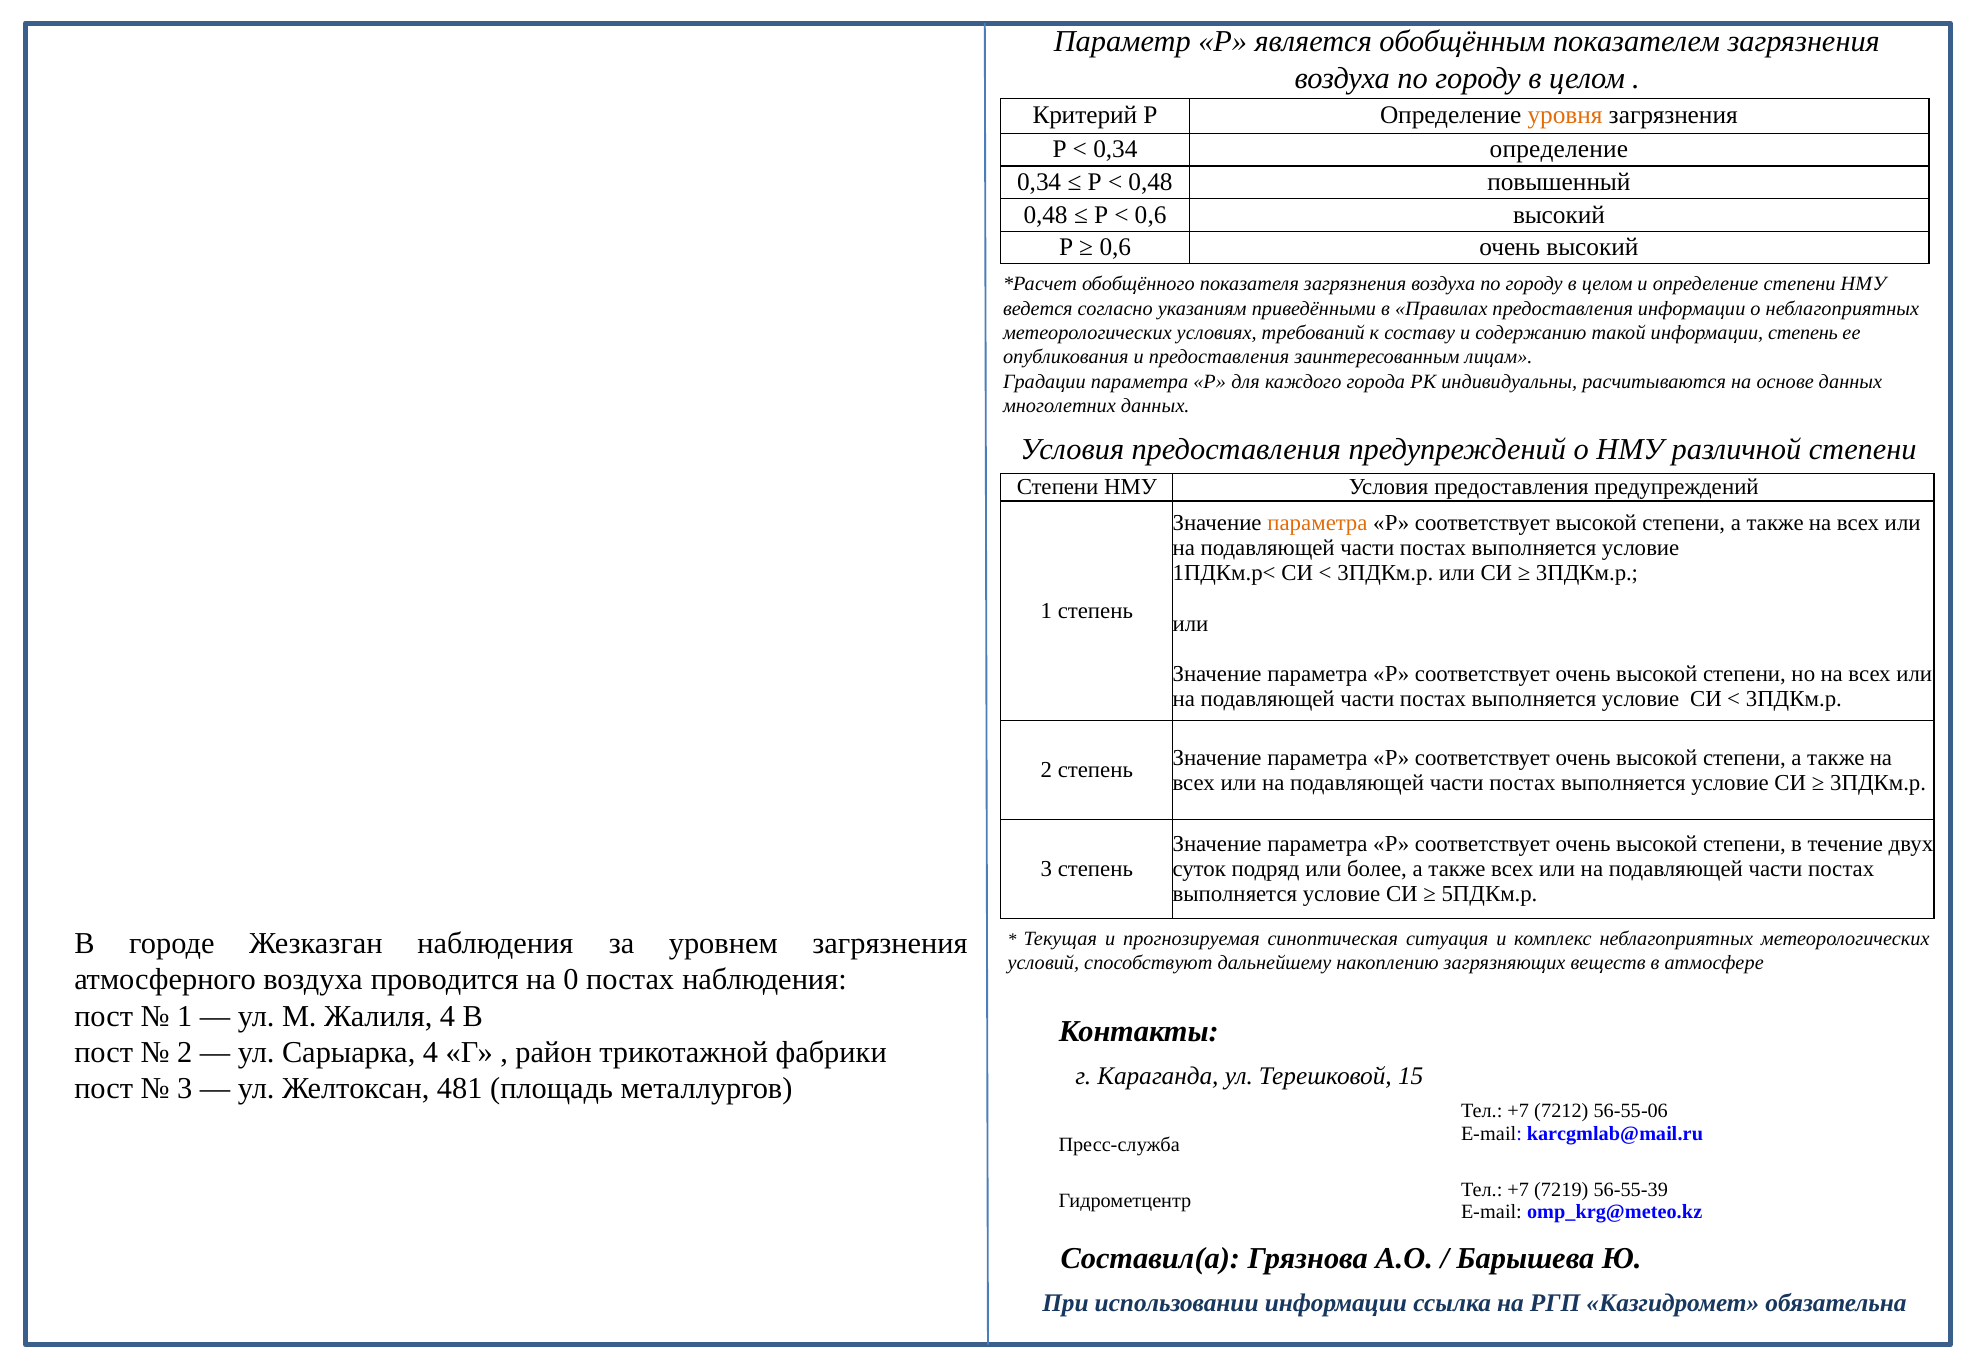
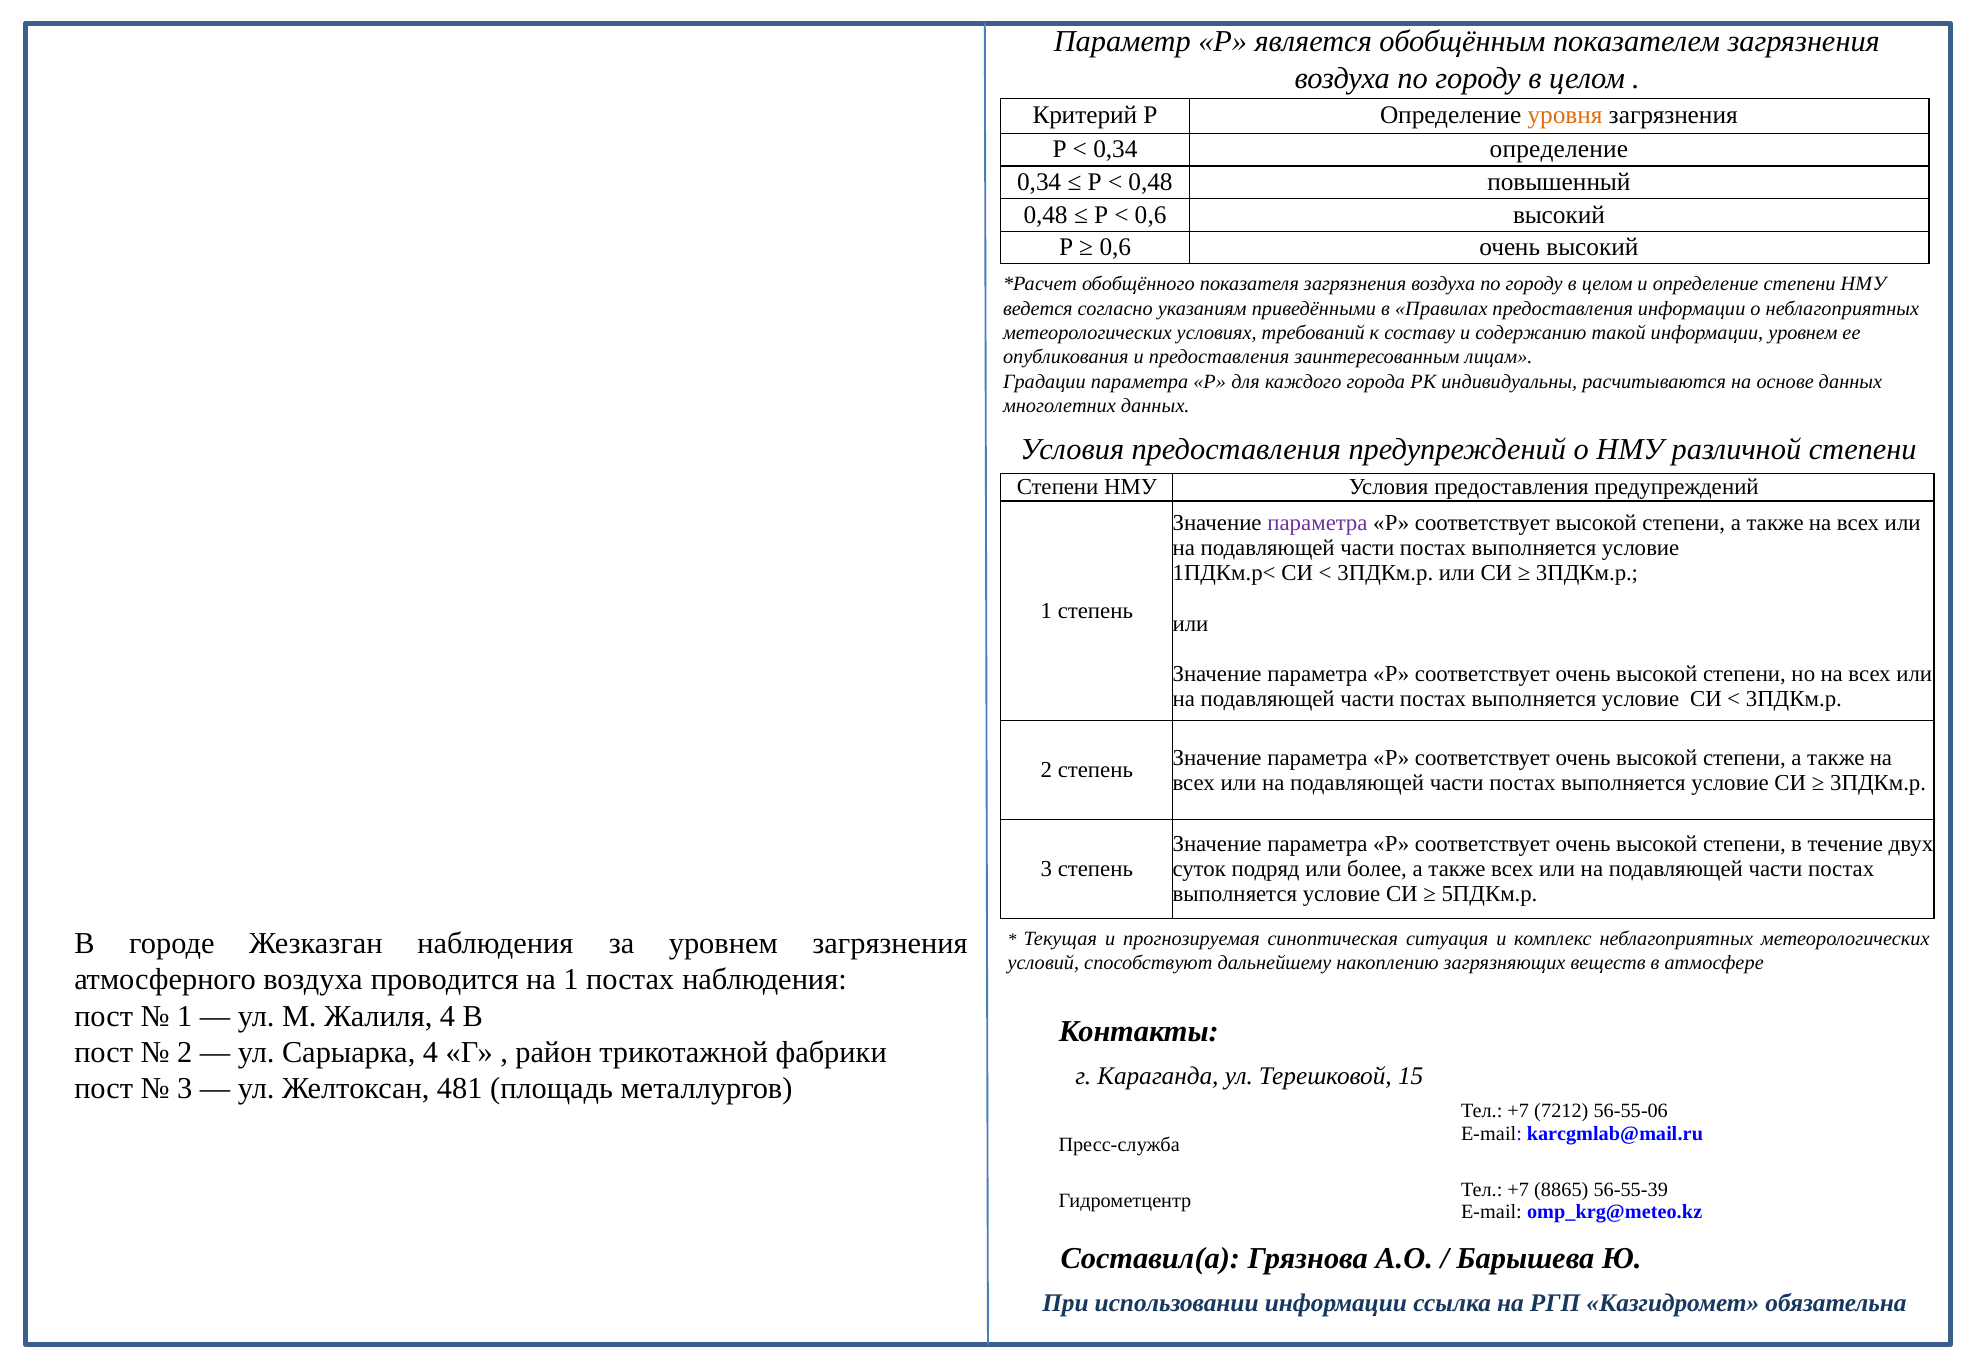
информации степень: степень -> уровнем
параметра at (1317, 522) colour: orange -> purple
на 0: 0 -> 1
7219: 7219 -> 8865
